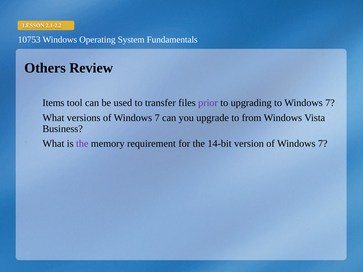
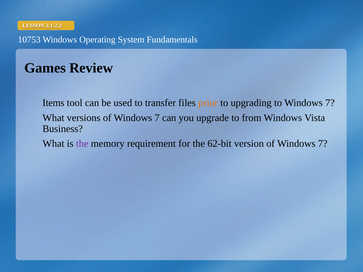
Others: Others -> Games
prior colour: purple -> orange
14-bit: 14-bit -> 62-bit
